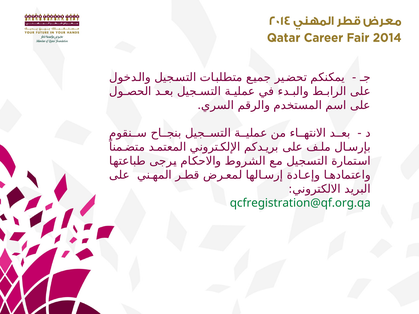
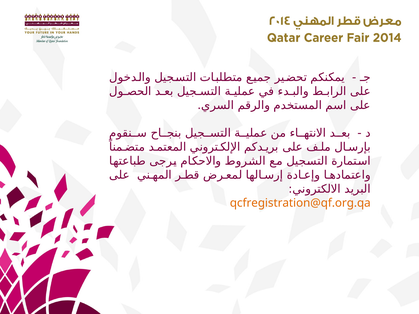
qcfregistration@qf.org.qa colour: green -> orange
